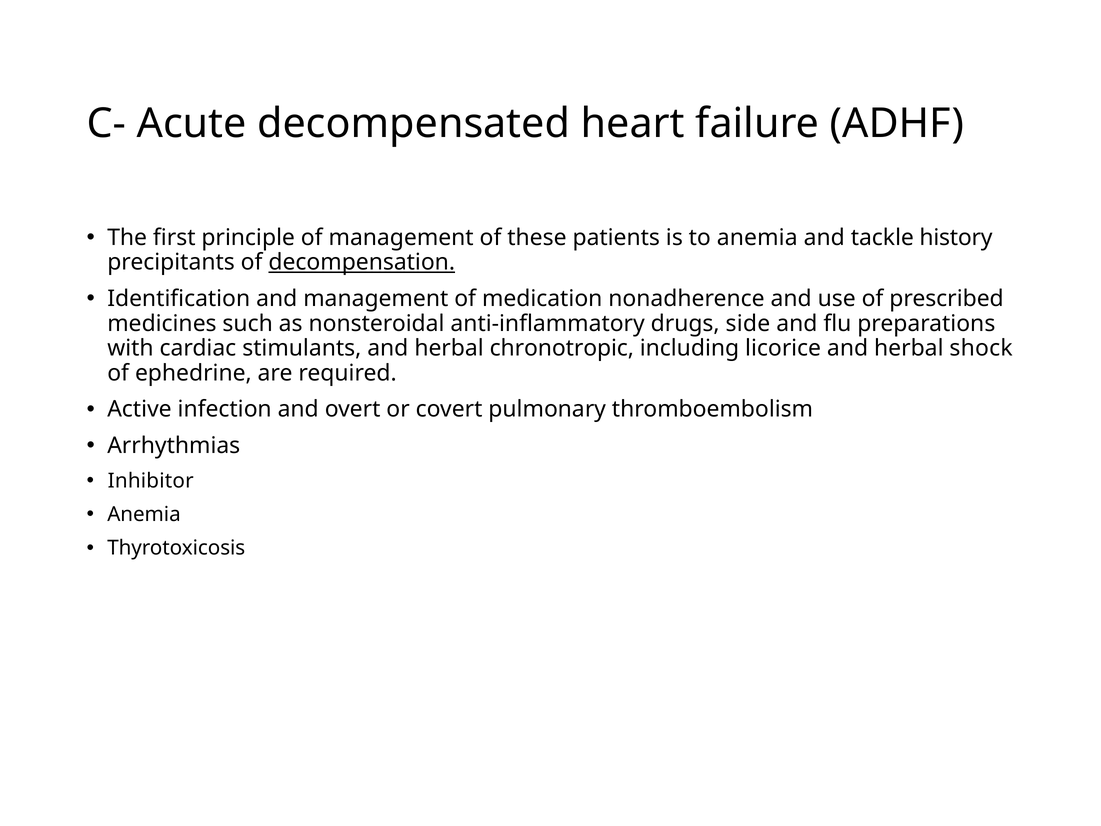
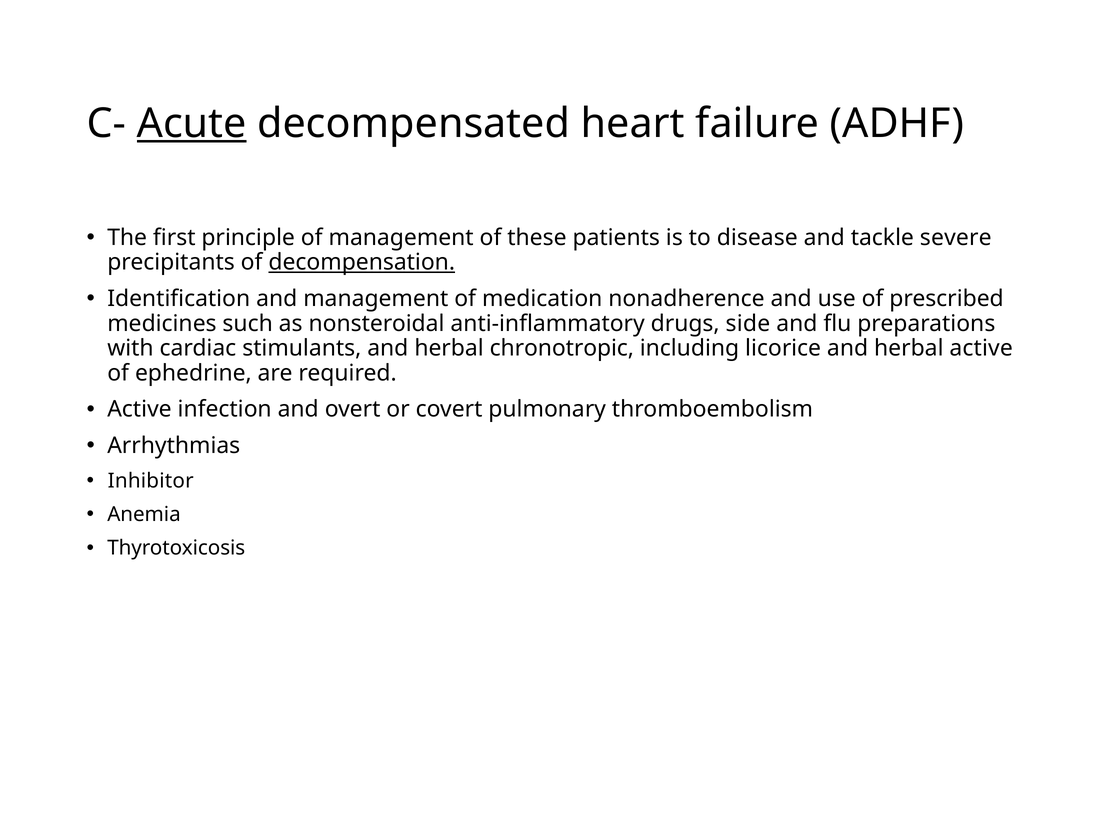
Acute underline: none -> present
to anemia: anemia -> disease
history: history -> severe
herbal shock: shock -> active
